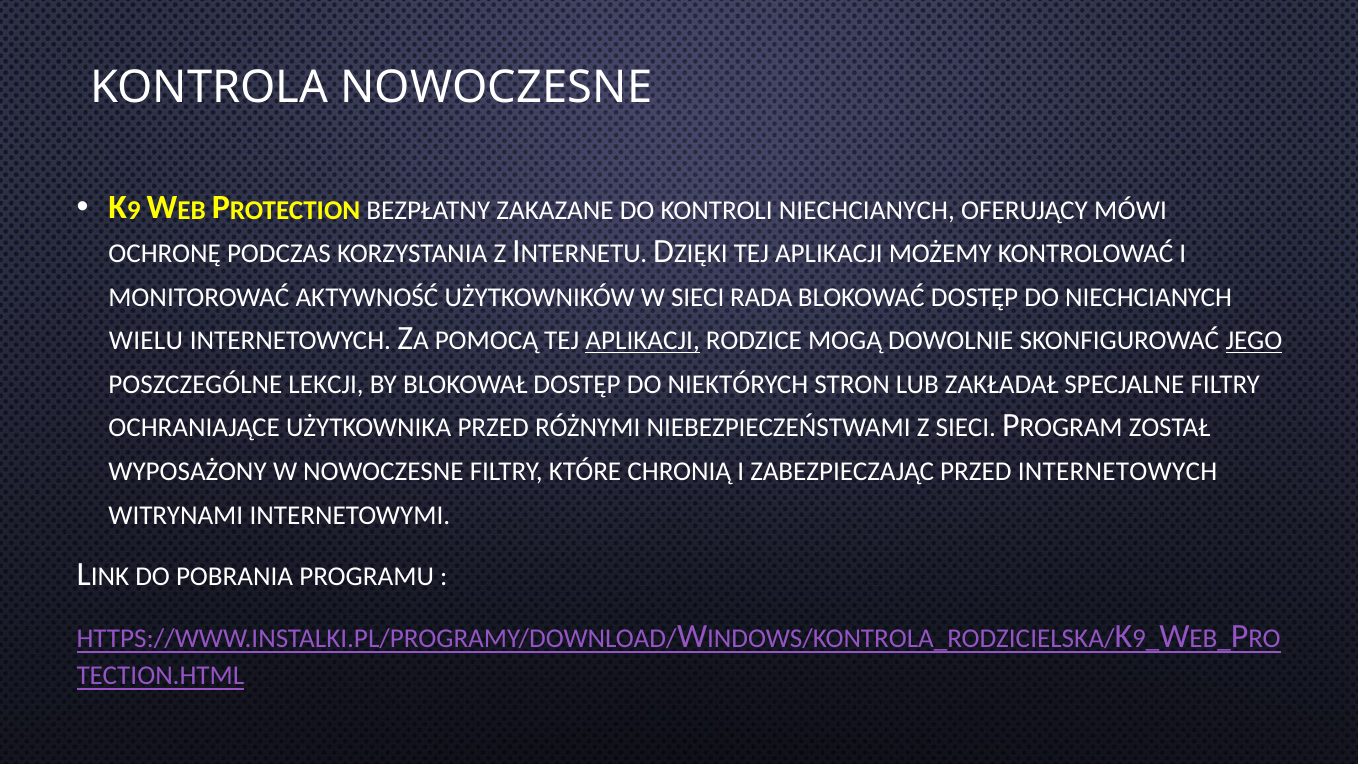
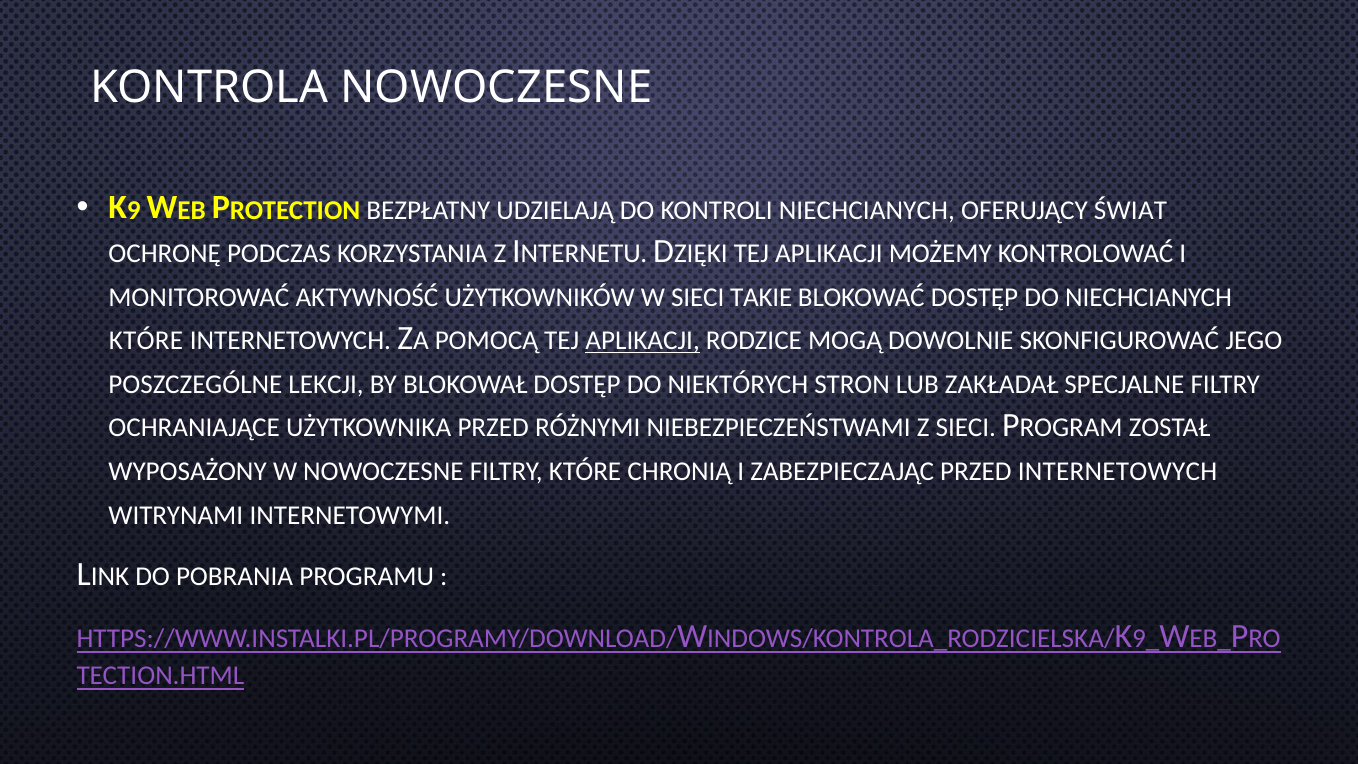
ZAKAZANE: ZAKAZANE -> UDZIELAJĄ
MÓWI: MÓWI -> ŚWIAT
RADA: RADA -> TAKIE
WIELU at (146, 341): WIELU -> KTÓRE
JEGO underline: present -> none
